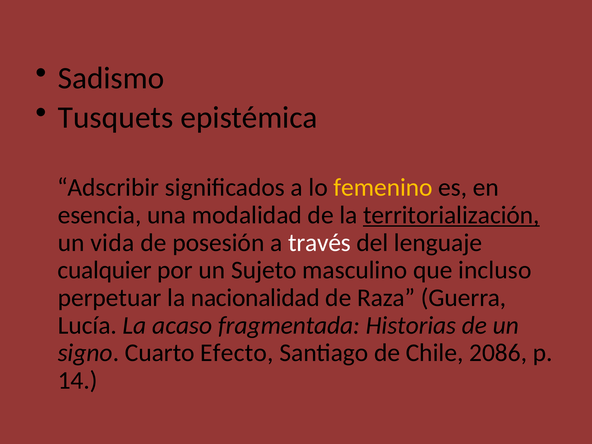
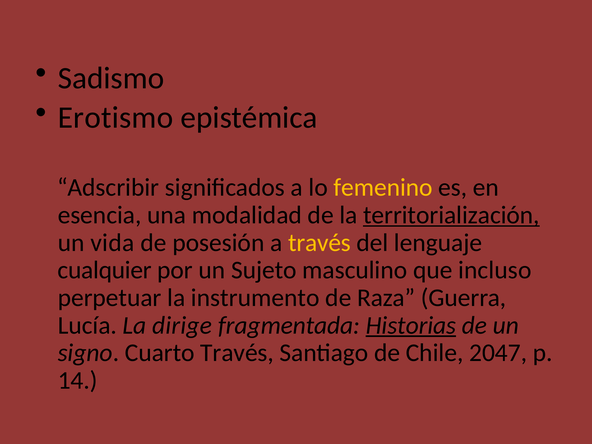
Tusquets: Tusquets -> Erotismo
través at (319, 243) colour: white -> yellow
nacionalidad: nacionalidad -> instrumento
acaso: acaso -> dirige
Historias underline: none -> present
Cuarto Efecto: Efecto -> Través
2086: 2086 -> 2047
